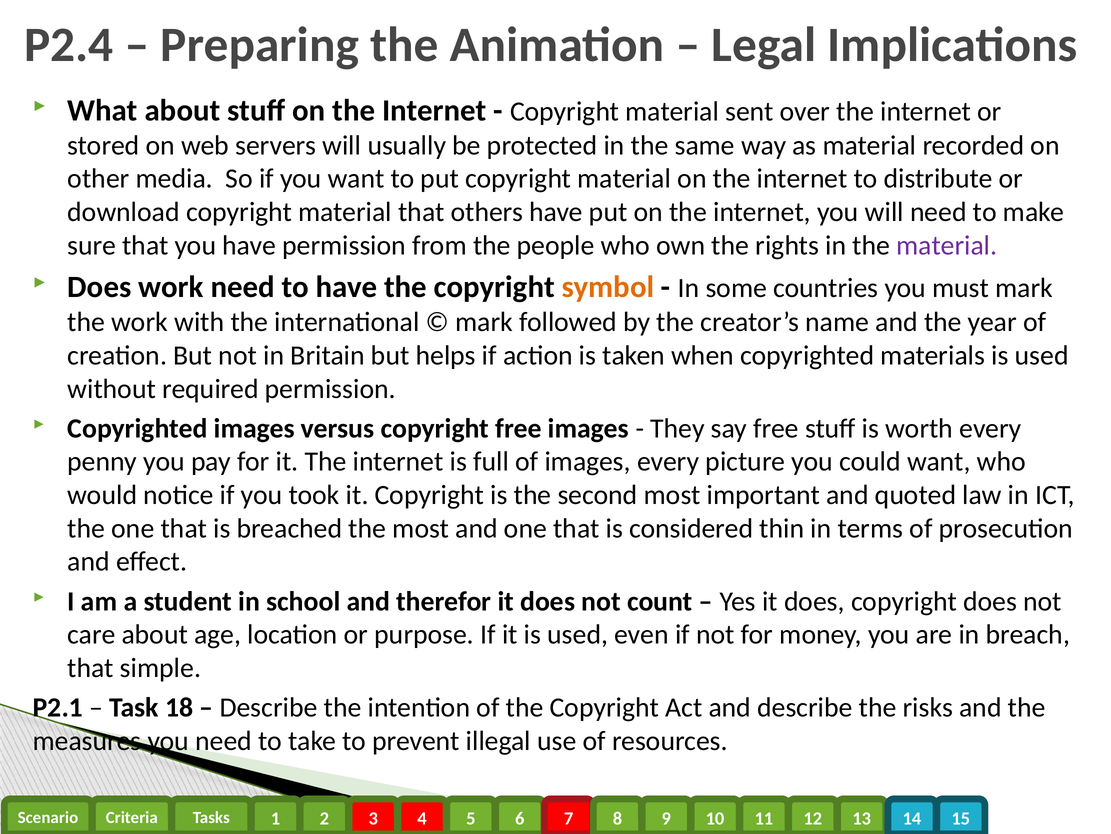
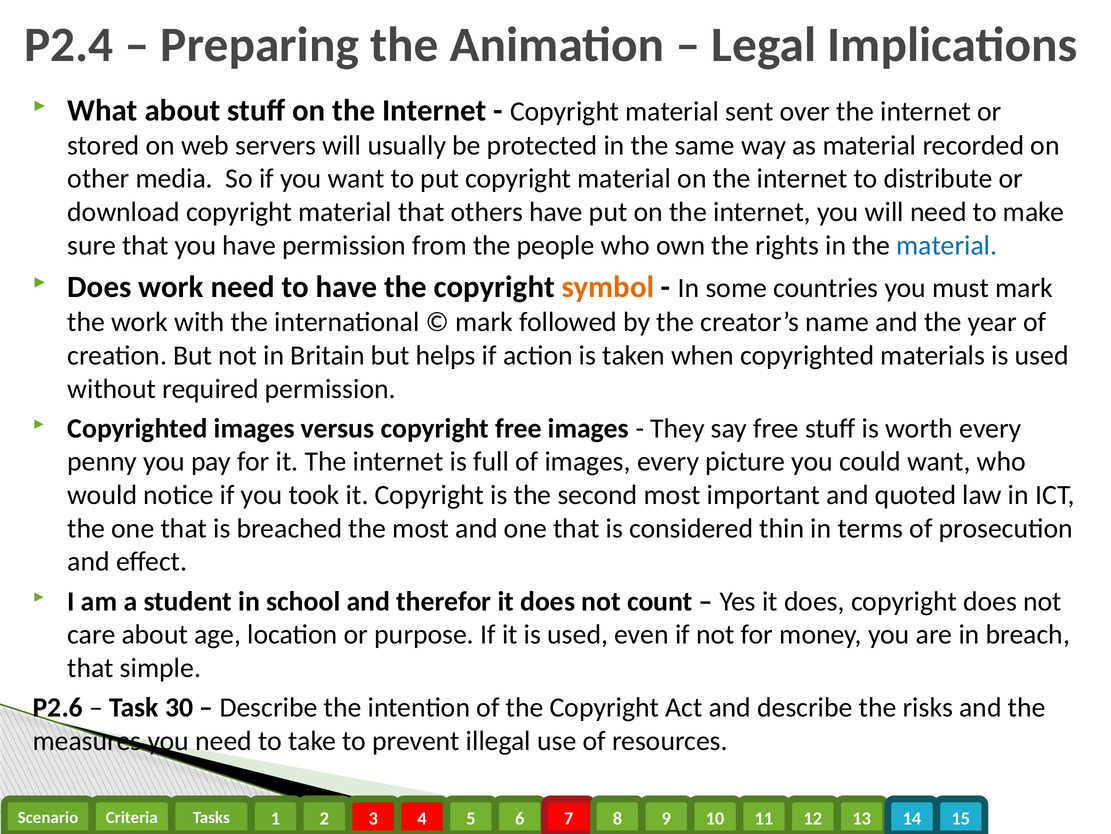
material at (947, 245) colour: purple -> blue
P2.1: P2.1 -> P2.6
18: 18 -> 30
